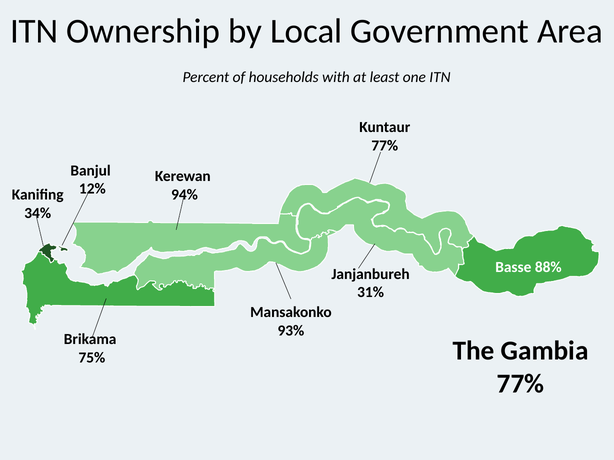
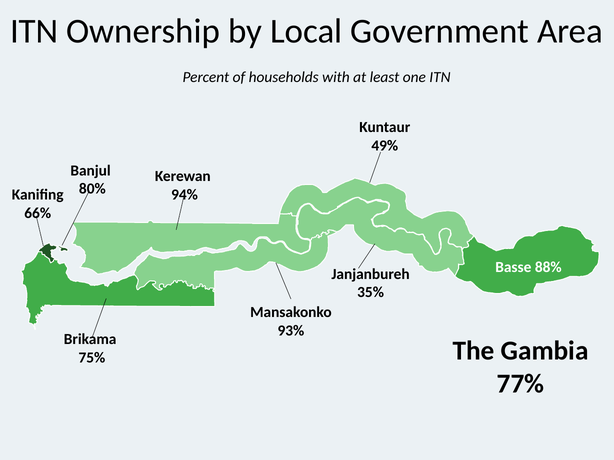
77% at (385, 146): 77% -> 49%
12%: 12% -> 80%
34%: 34% -> 66%
31%: 31% -> 35%
